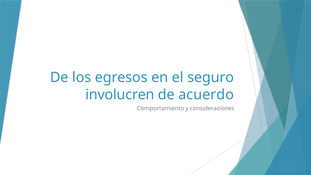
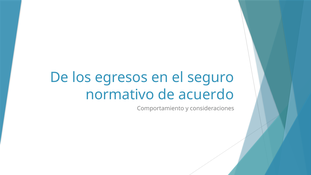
involucren: involucren -> normativo
